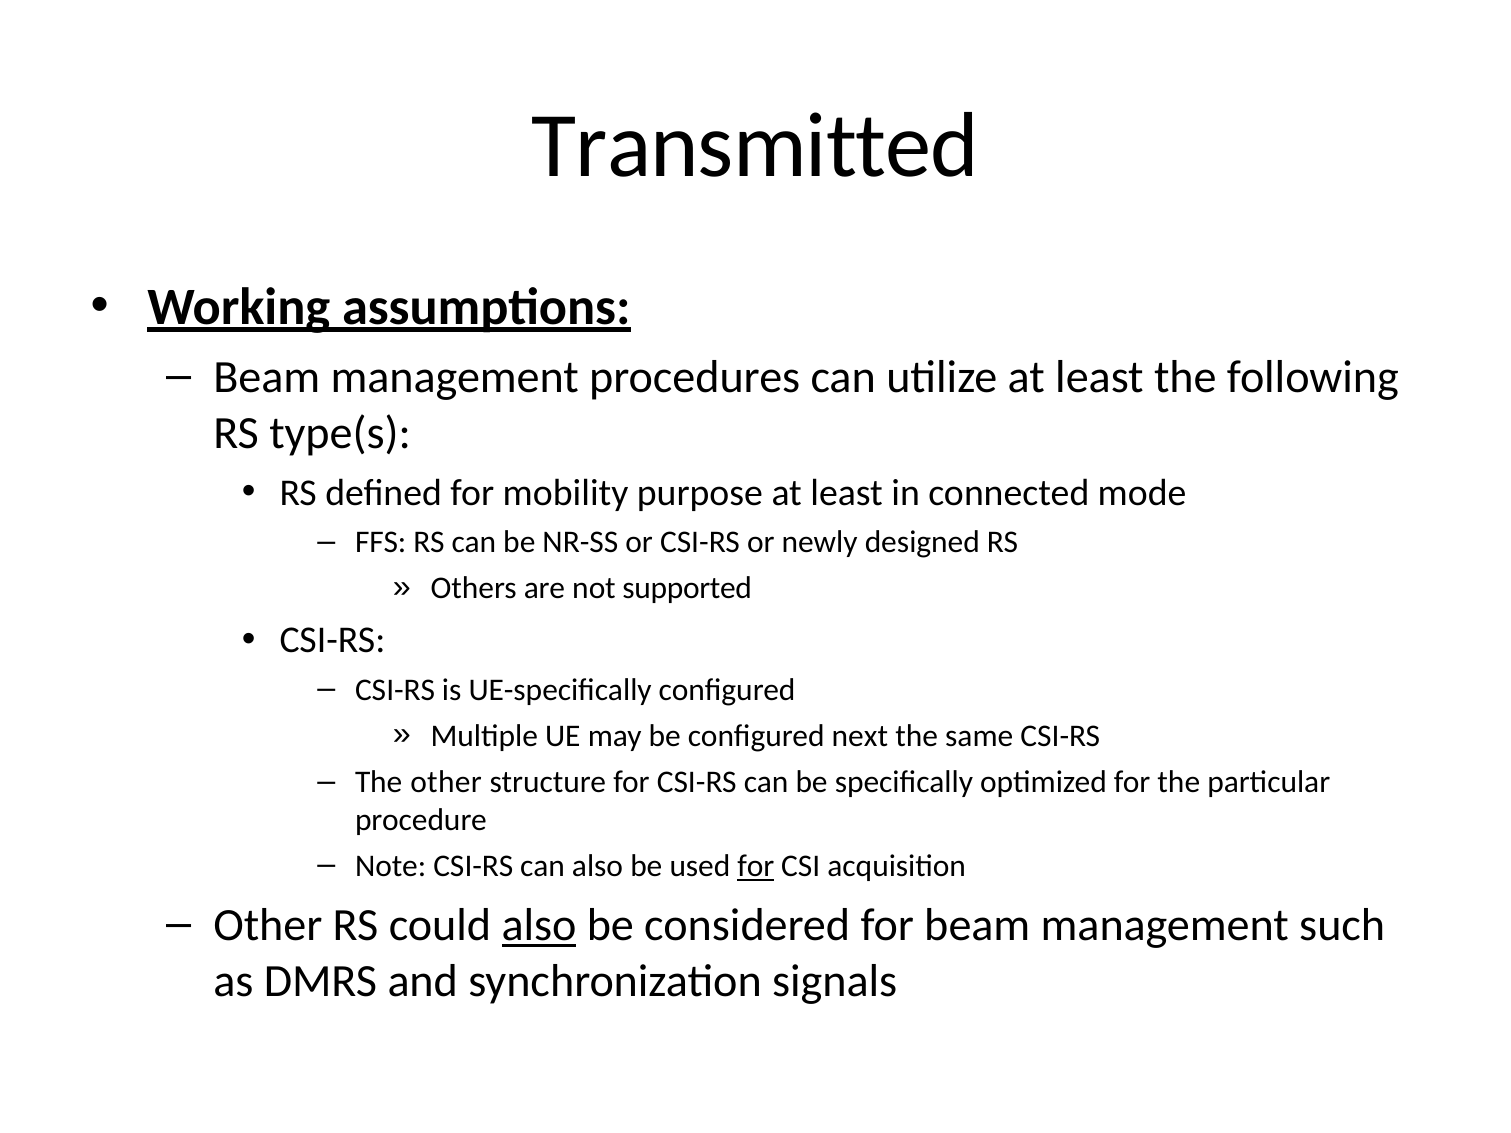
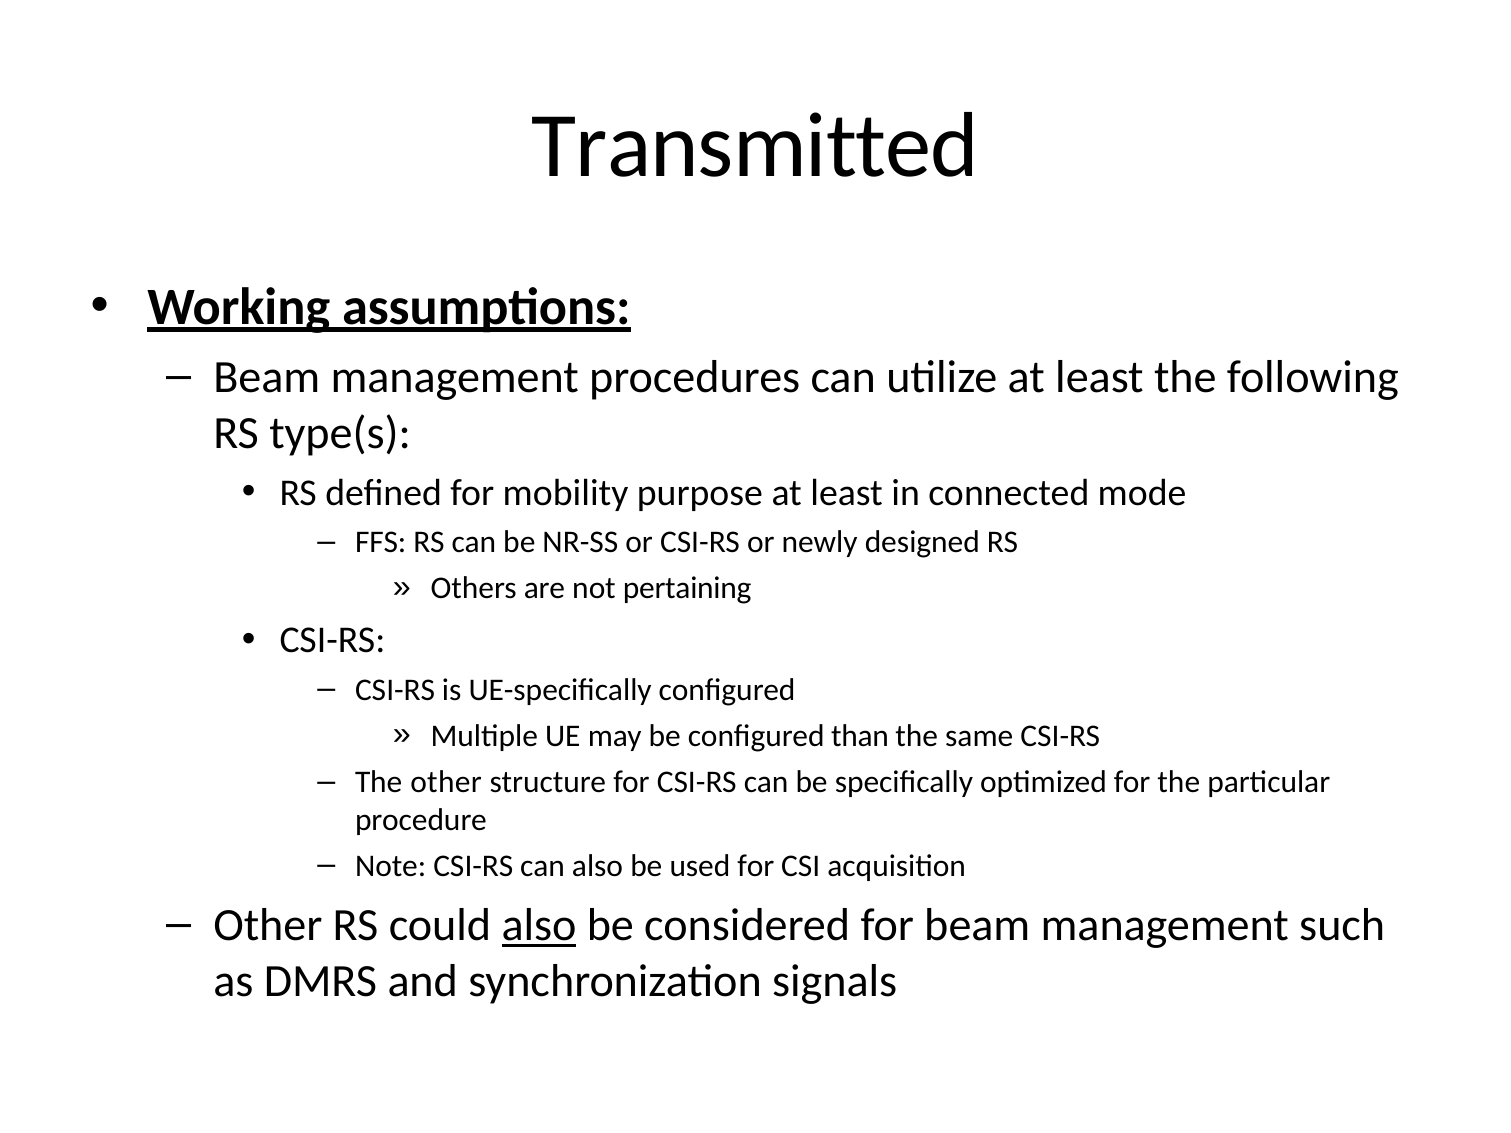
supported: supported -> pertaining
next: next -> than
for at (756, 866) underline: present -> none
